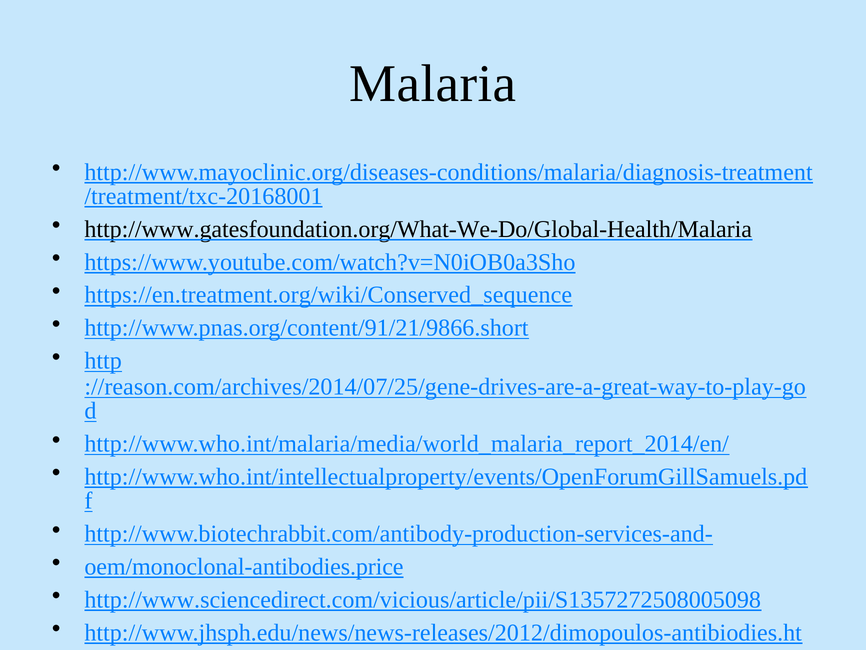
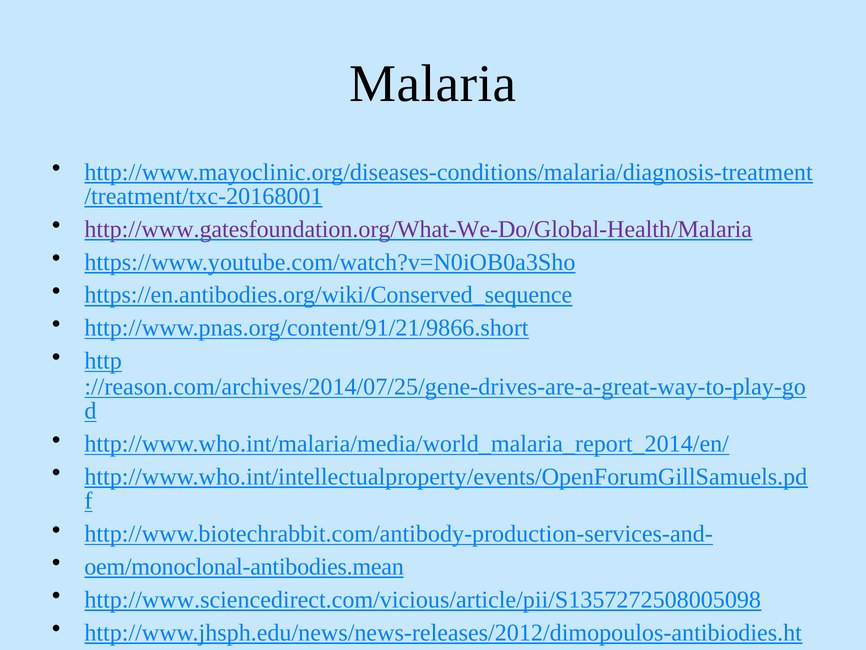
http://www.gatesfoundation.org/What-We-Do/Global-Health/Malaria colour: black -> purple
https://en.treatment.org/wiki/Conserved_sequence: https://en.treatment.org/wiki/Conserved_sequence -> https://en.antibodies.org/wiki/Conserved_sequence
oem/monoclonal-antibodies.price: oem/monoclonal-antibodies.price -> oem/monoclonal-antibodies.mean
